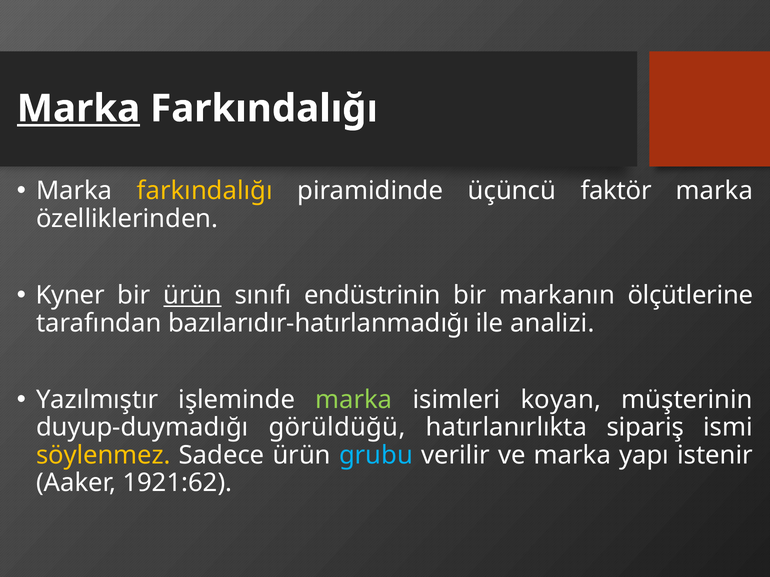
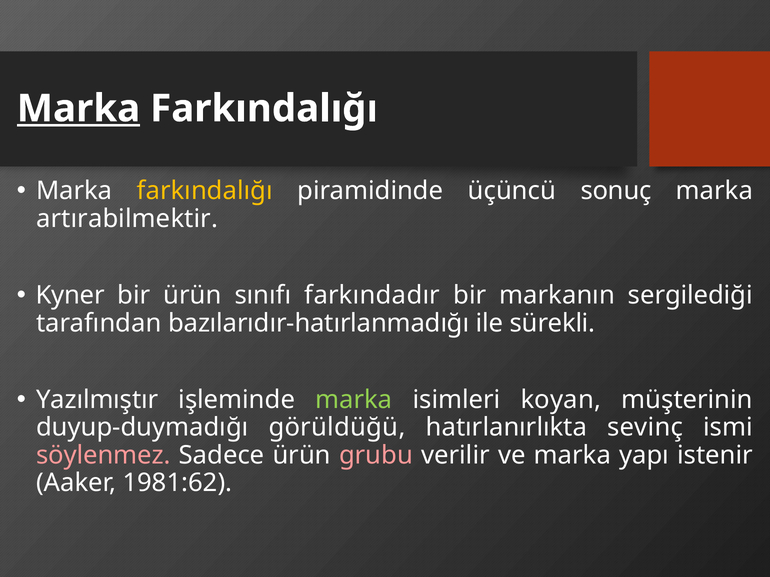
faktör: faktör -> sonuç
özelliklerinden: özelliklerinden -> artırabilmektir
ürün at (192, 296) underline: present -> none
endüstrinin: endüstrinin -> farkındadır
ölçütlerine: ölçütlerine -> sergilediği
analizi: analizi -> sürekli
sipariş: sipariş -> sevinç
söylenmez colour: yellow -> pink
grubu colour: light blue -> pink
1921:62: 1921:62 -> 1981:62
